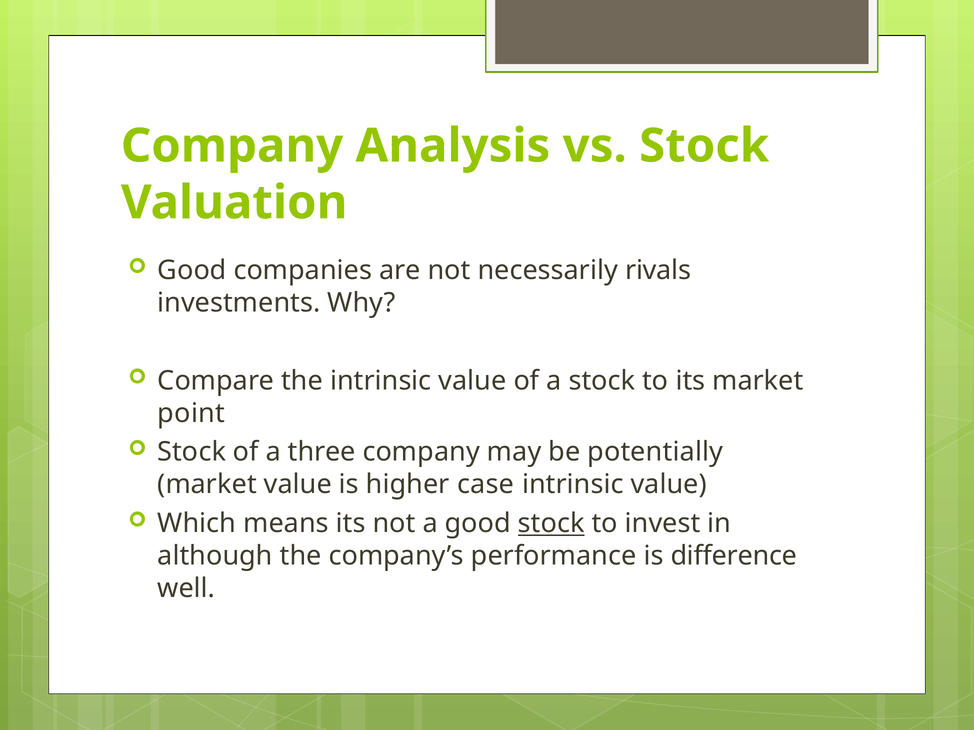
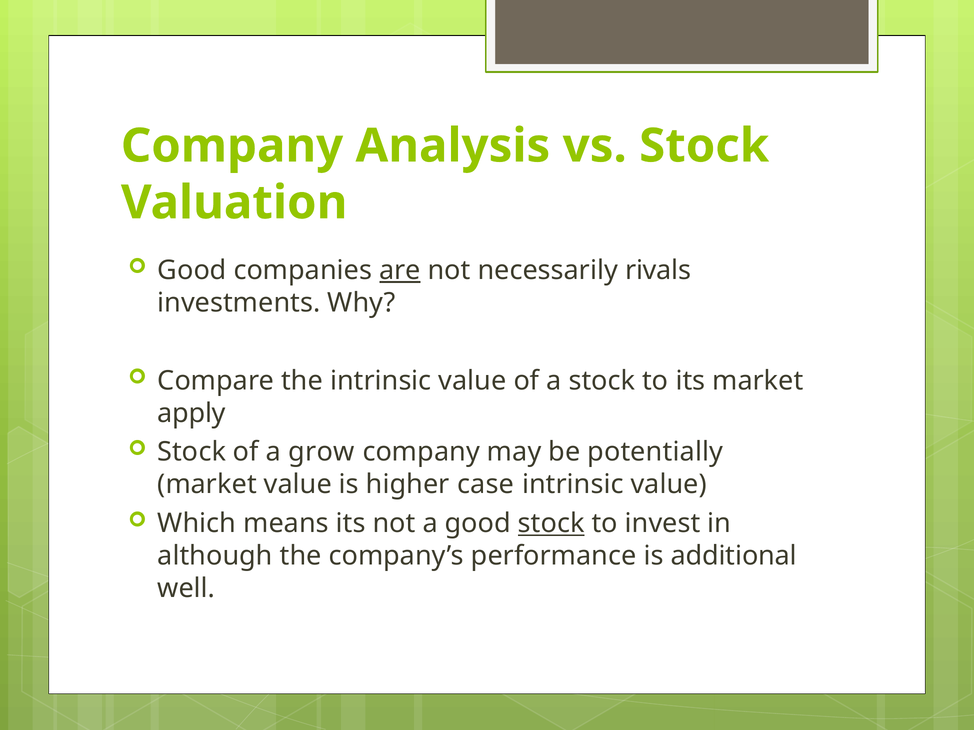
are underline: none -> present
point: point -> apply
three: three -> grow
difference: difference -> additional
